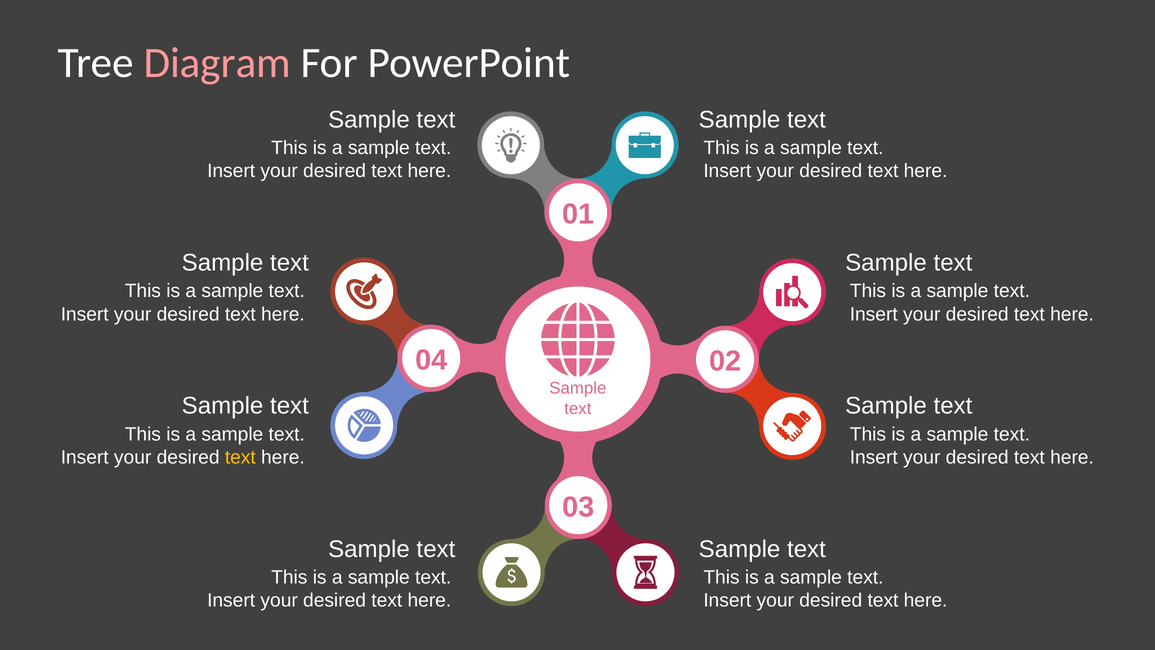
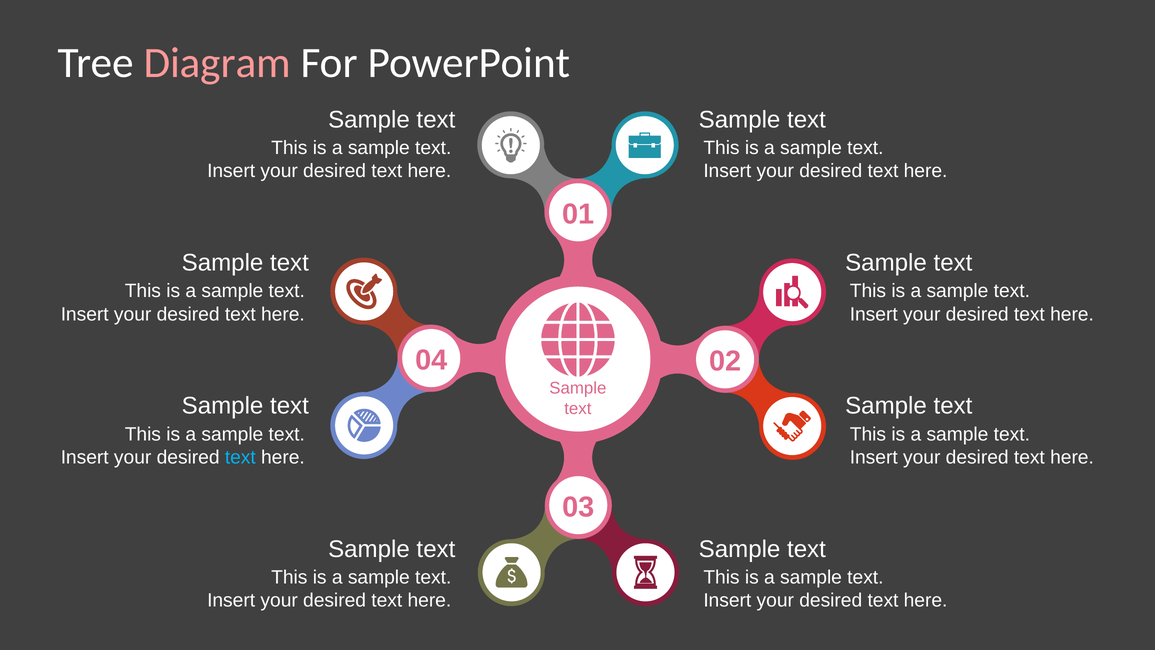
text at (240, 457) colour: yellow -> light blue
